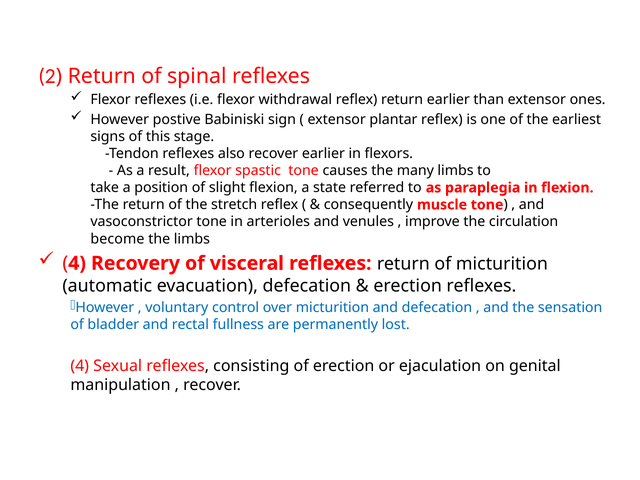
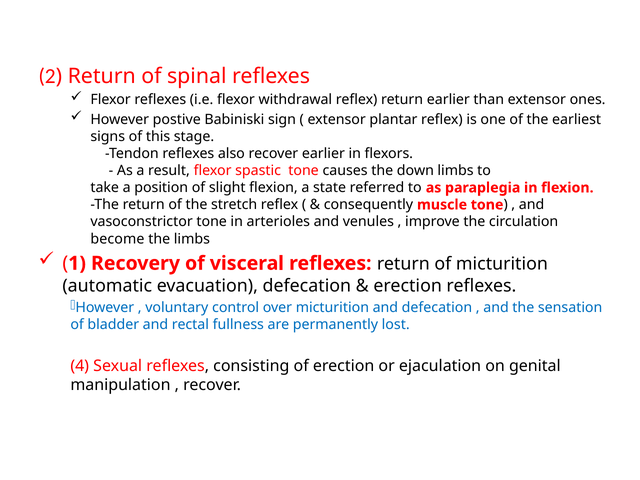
many: many -> down
4 at (77, 263): 4 -> 1
